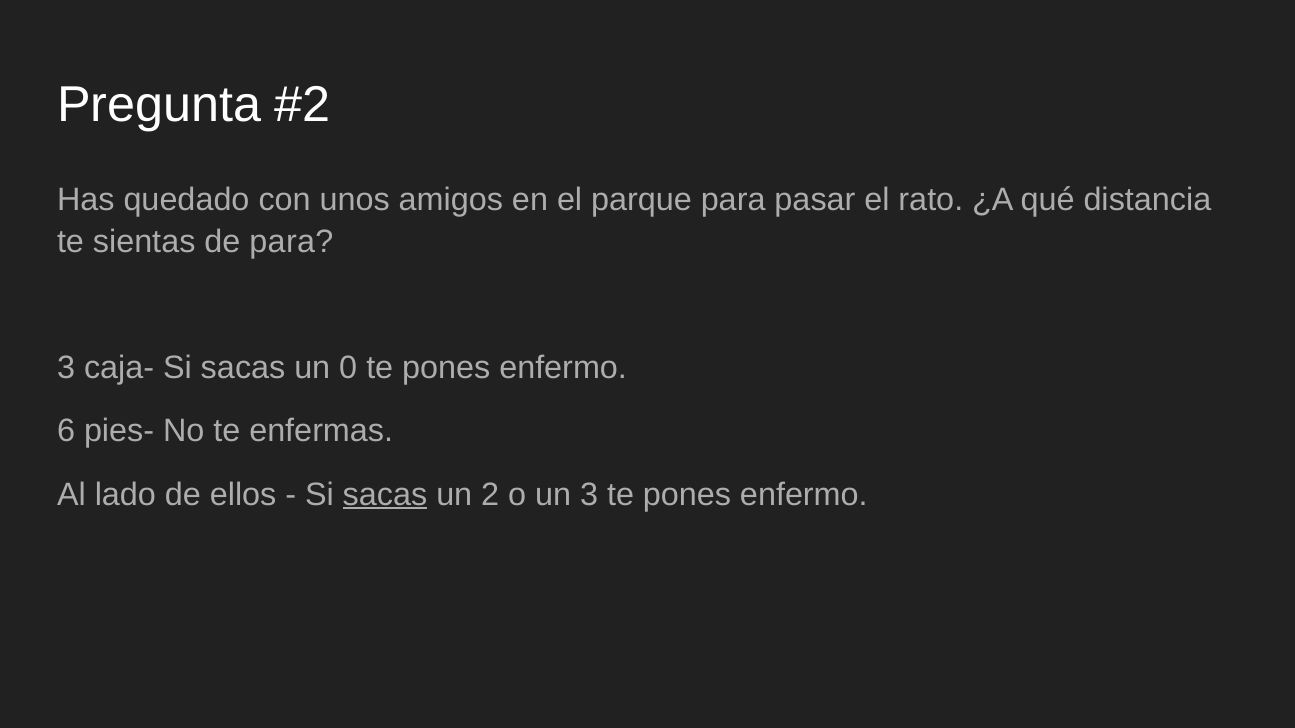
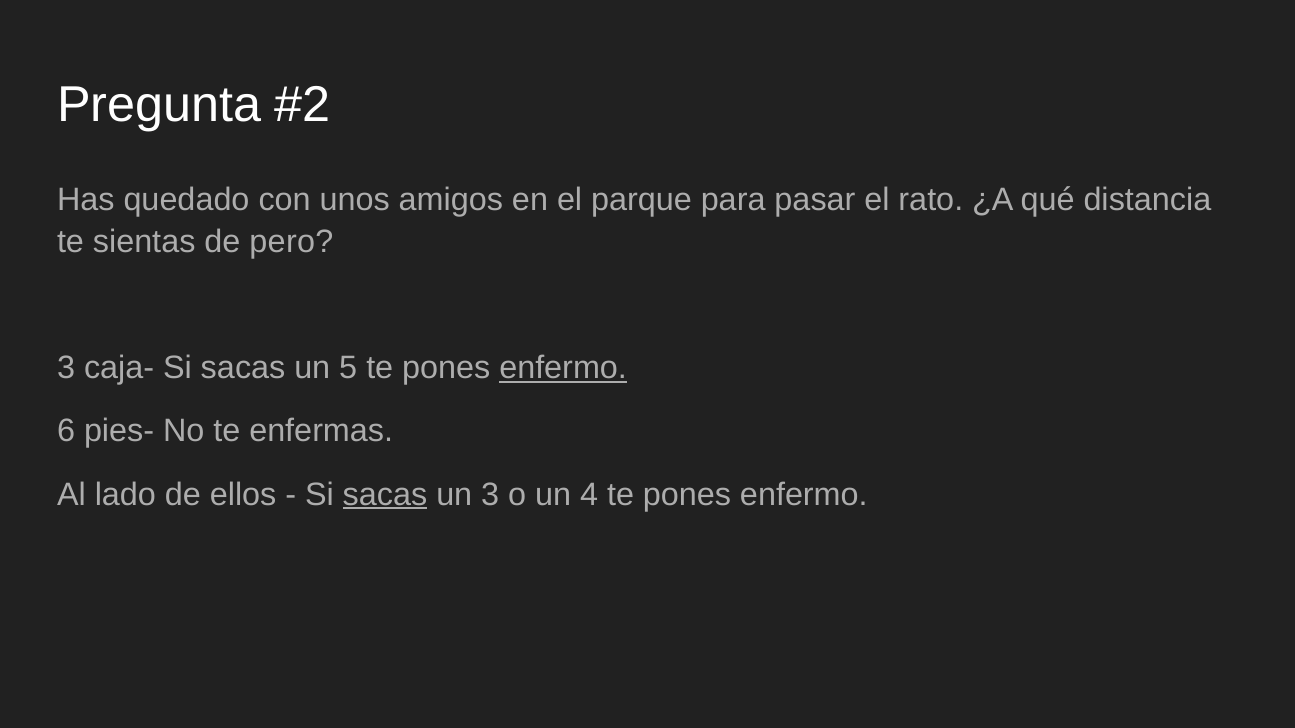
de para: para -> pero
0: 0 -> 5
enfermo at (563, 368) underline: none -> present
un 2: 2 -> 3
un 3: 3 -> 4
